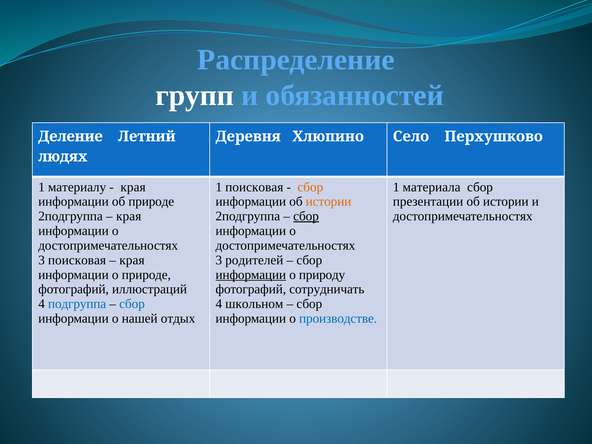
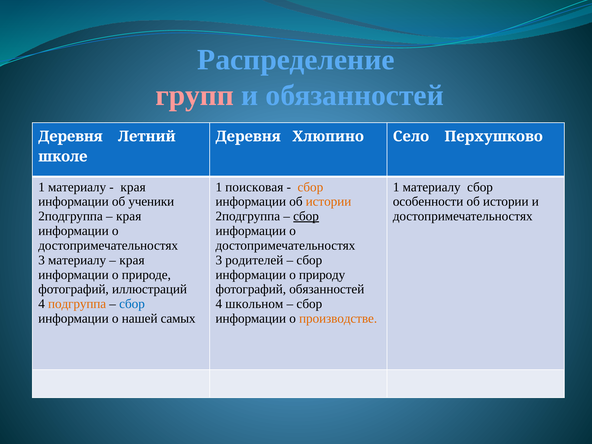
групп colour: white -> pink
Деление at (71, 136): Деление -> Деревня
людях: людях -> школе
материала at (432, 187): материала -> материалу
об природе: природе -> ученики
презентации: презентации -> особенности
3 поисковая: поисковая -> материалу
информации at (251, 275) underline: present -> none
фотографий сотрудничать: сотрудничать -> обязанностей
подгруппа colour: blue -> orange
отдых: отдых -> самых
производстве colour: blue -> orange
